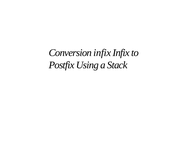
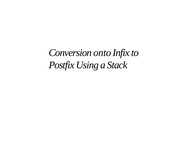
Conversion infix: infix -> onto
